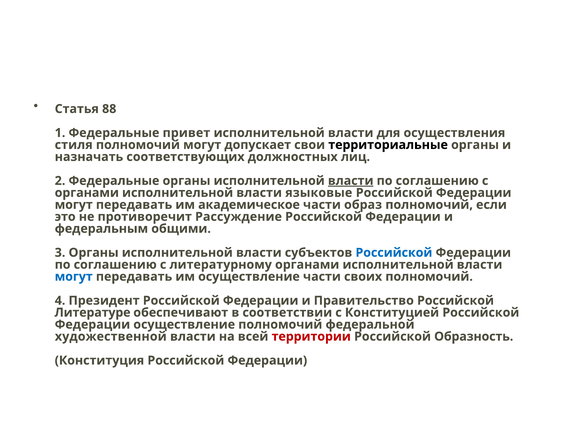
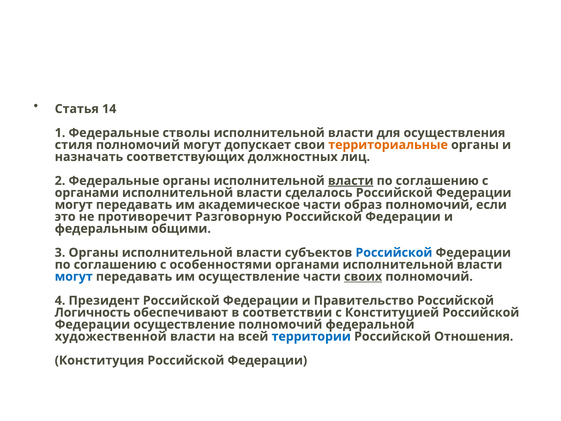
88: 88 -> 14
привет: привет -> стволы
территориальные colour: black -> orange
языковые: языковые -> сделалось
Рассуждение: Рассуждение -> Разговорную
литературному: литературному -> особенностями
своих underline: none -> present
Литературе: Литературе -> Логичность
территории colour: red -> blue
Образность: Образность -> Отношения
